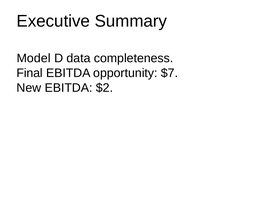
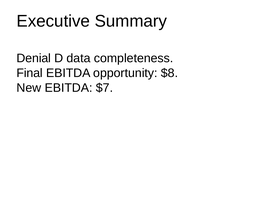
Model: Model -> Denial
$7: $7 -> $8
$2: $2 -> $7
